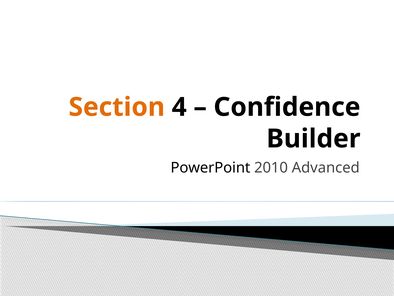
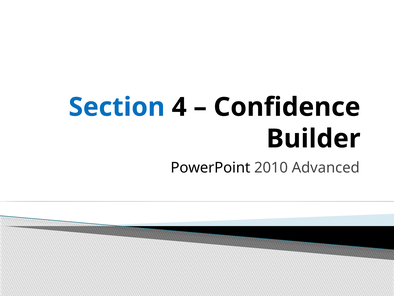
Section colour: orange -> blue
